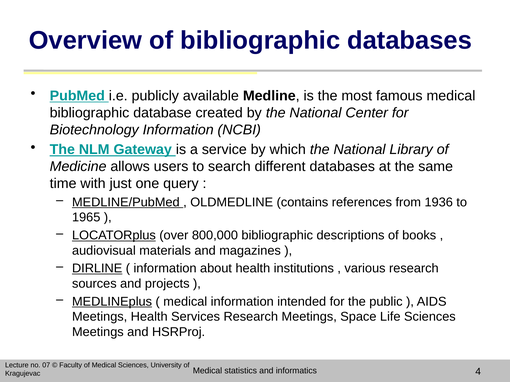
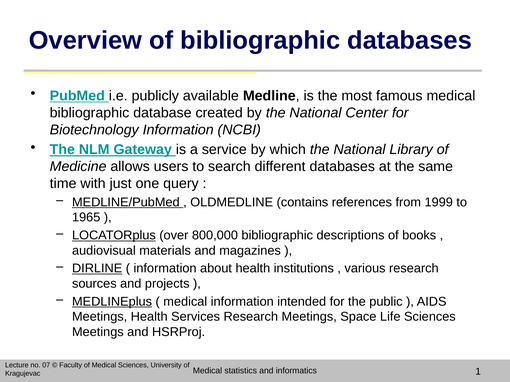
1936: 1936 -> 1999
4: 4 -> 1
